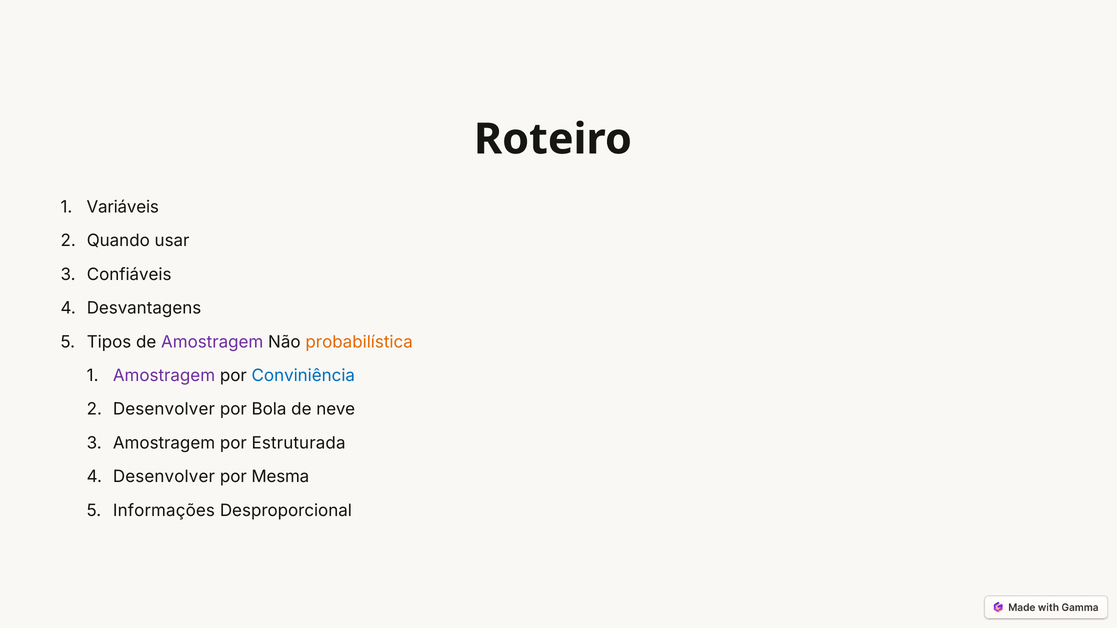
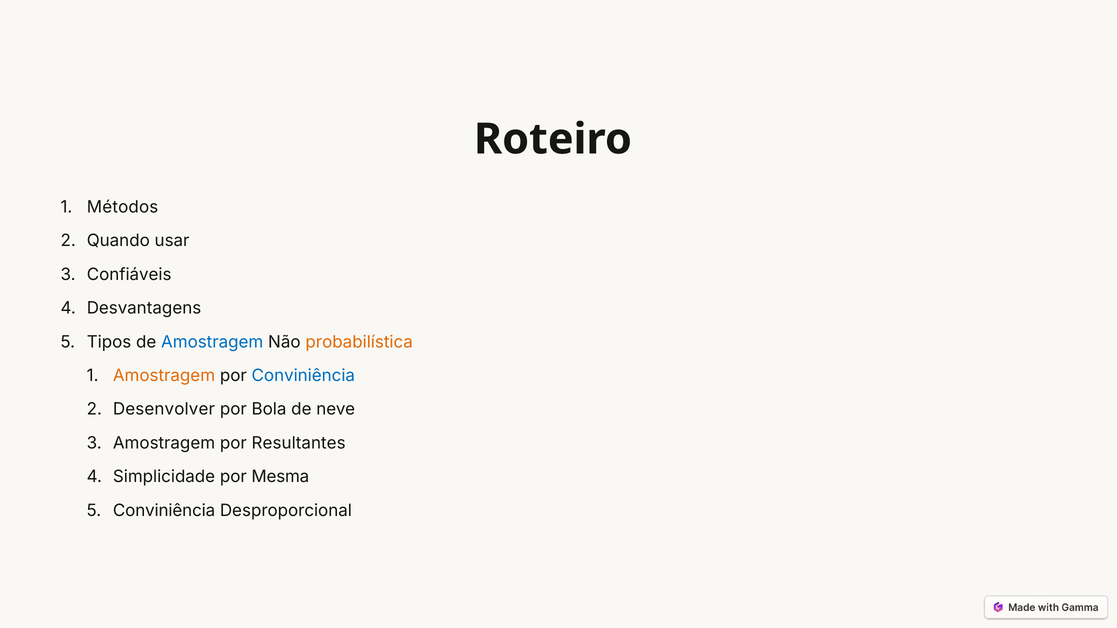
Variáveis: Variáveis -> Métodos
Amostragem at (212, 342) colour: purple -> blue
Amostragem at (164, 376) colour: purple -> orange
Estruturada: Estruturada -> Resultantes
Desenvolver at (164, 477): Desenvolver -> Simplicidade
Informações at (164, 511): Informações -> Conviniência
